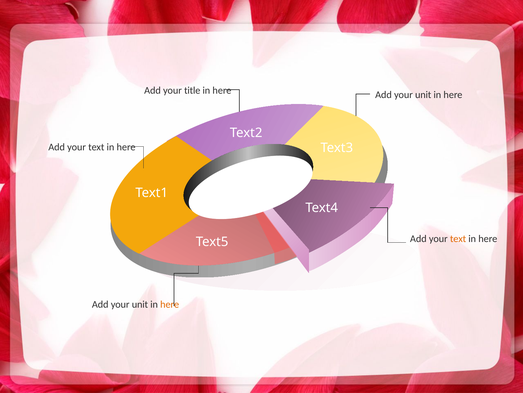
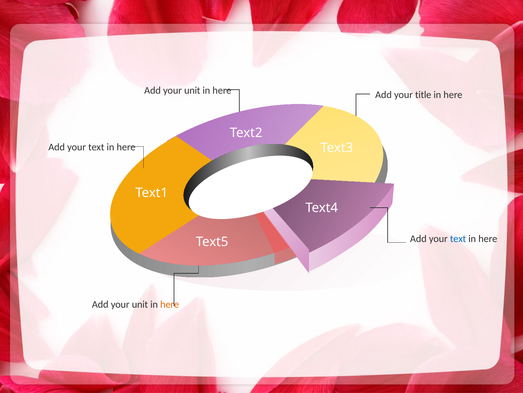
title at (192, 90): title -> unit
unit at (423, 95): unit -> title
text at (458, 238) colour: orange -> blue
